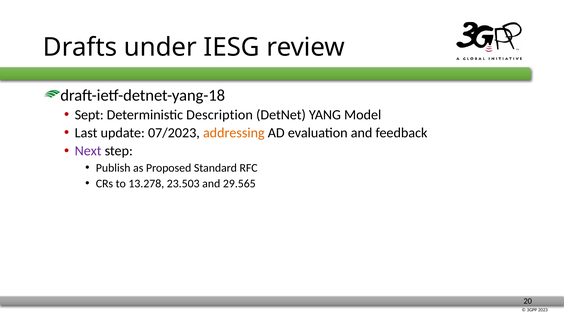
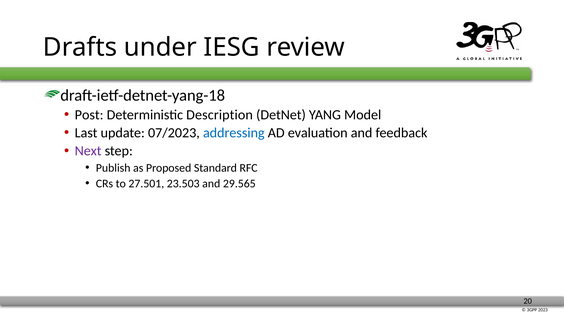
Sept: Sept -> Post
addressing colour: orange -> blue
13.278: 13.278 -> 27.501
